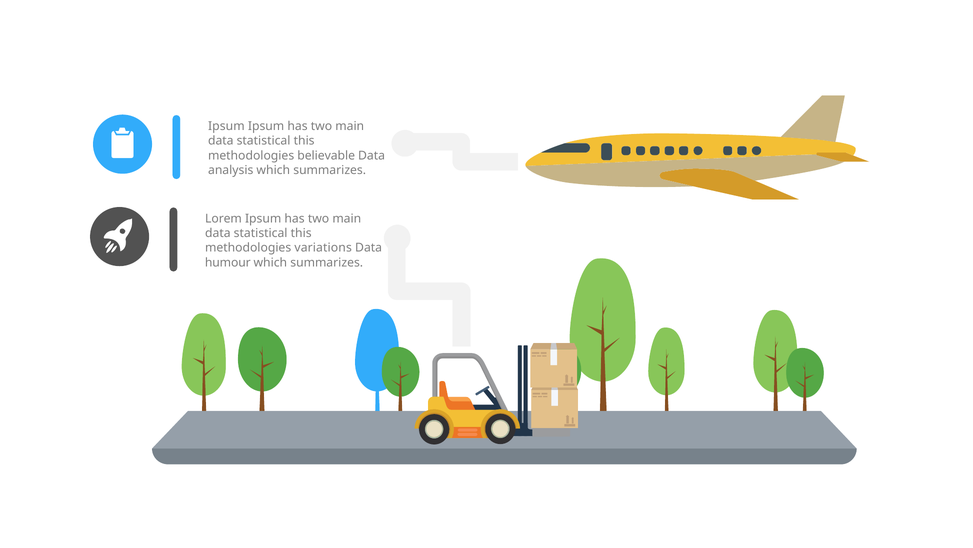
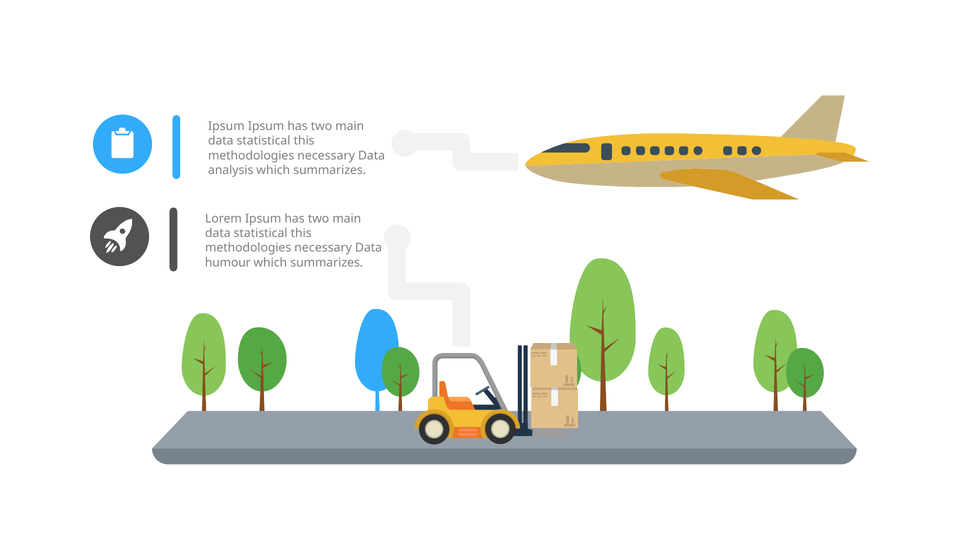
believable at (326, 155): believable -> necessary
variations at (323, 248): variations -> necessary
